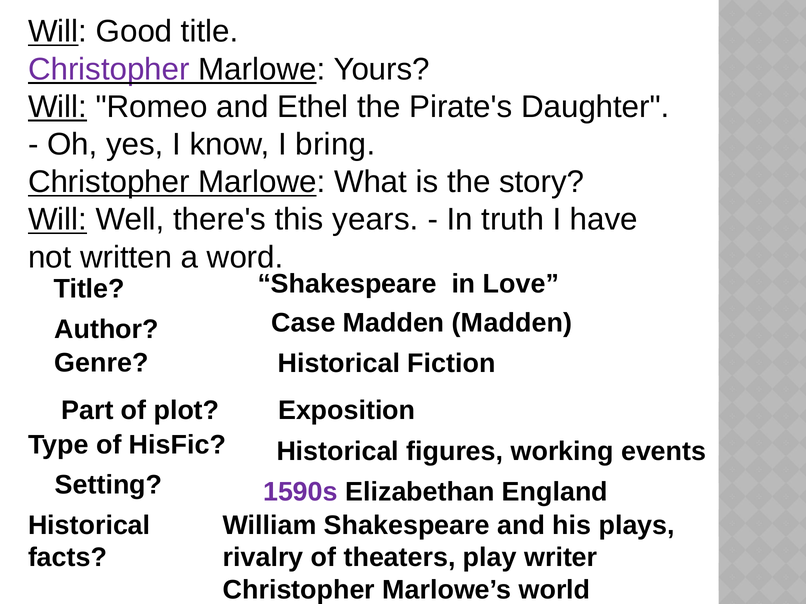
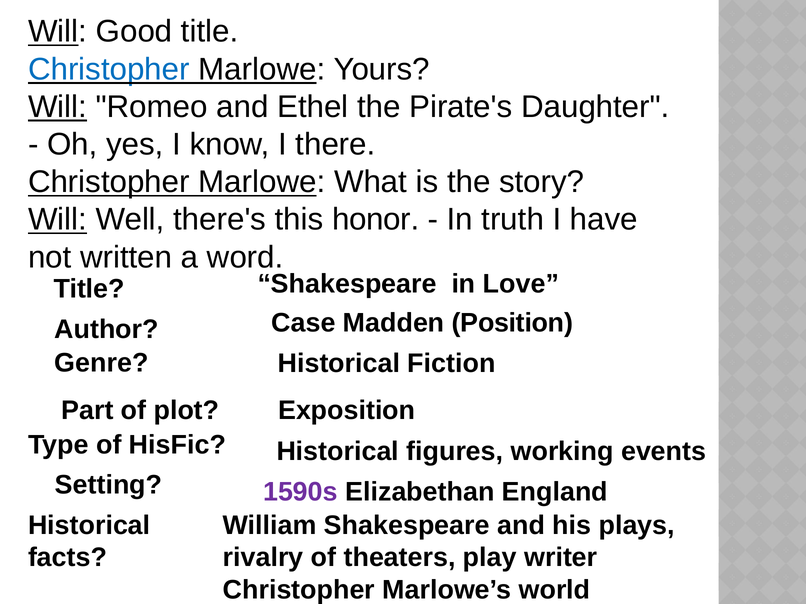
Christopher at (109, 69) colour: purple -> blue
bring: bring -> there
years: years -> honor
Madden Madden: Madden -> Position
